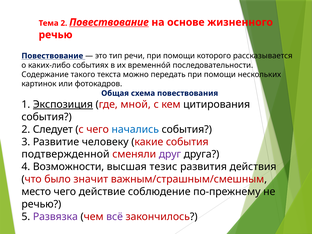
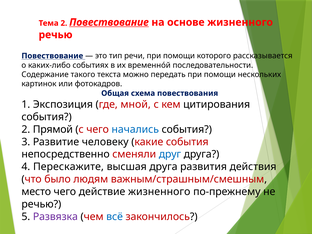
Экспозиция underline: present -> none
Следует: Следует -> Прямой
подтвержденной: подтвержденной -> непосредственно
друг colour: purple -> blue
Возможности: Возможности -> Перескажите
высшая тезис: тезис -> друга
значит: значит -> людям
действие соблюдение: соблюдение -> жизненного
всё colour: purple -> blue
